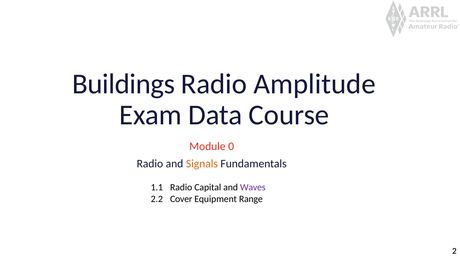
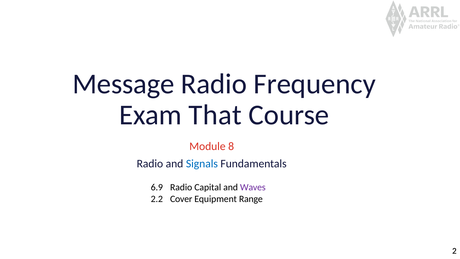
Buildings: Buildings -> Message
Amplitude: Amplitude -> Frequency
Data: Data -> That
0: 0 -> 8
Signals colour: orange -> blue
1.1: 1.1 -> 6.9
